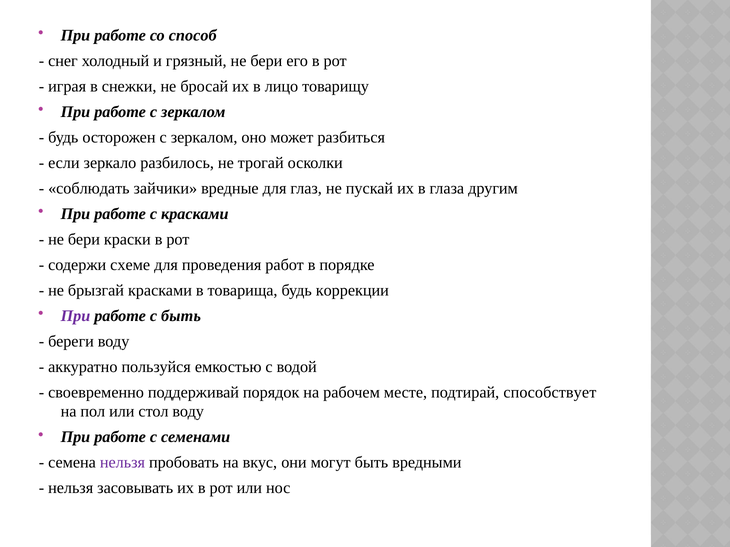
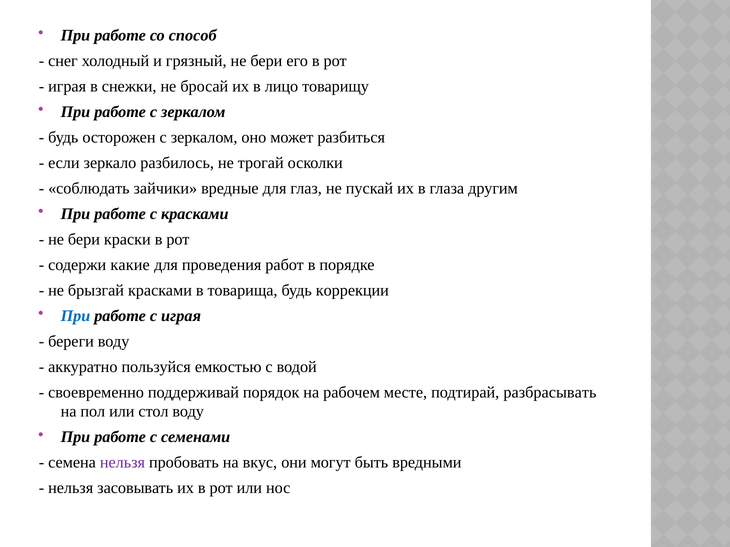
схеме: схеме -> какие
При at (75, 316) colour: purple -> blue
с быть: быть -> играя
способствует: способствует -> разбрасывать
